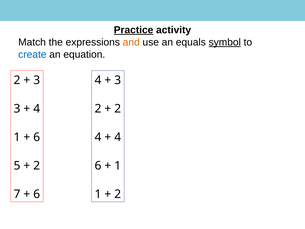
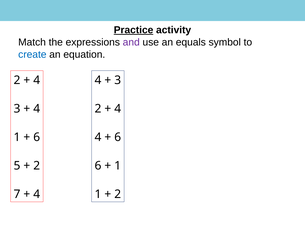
and colour: orange -> purple
symbol underline: present -> none
3 at (37, 80): 3 -> 4
2 at (118, 109): 2 -> 4
4 at (118, 137): 4 -> 6
6 at (37, 194): 6 -> 4
